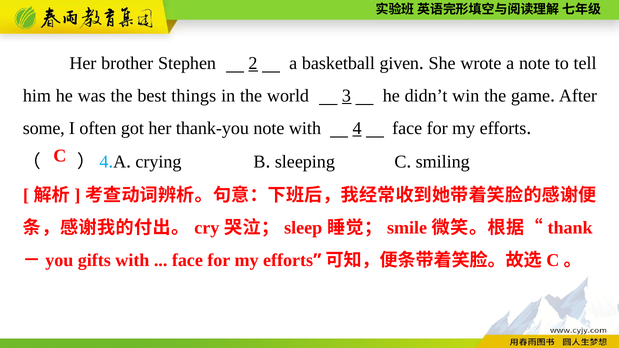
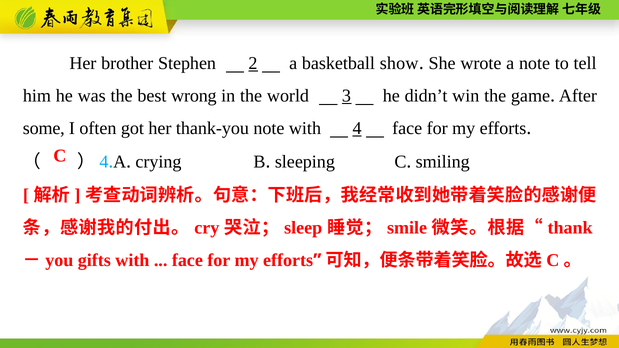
given: given -> show
things: things -> wrong
